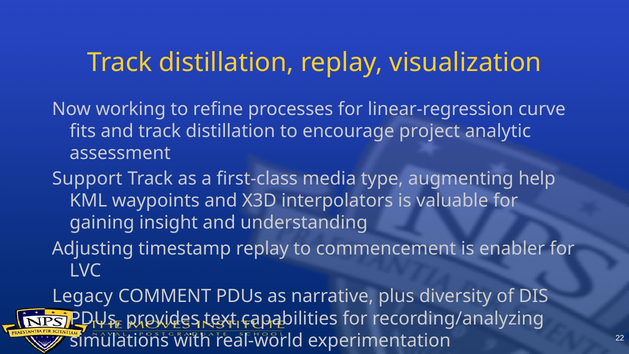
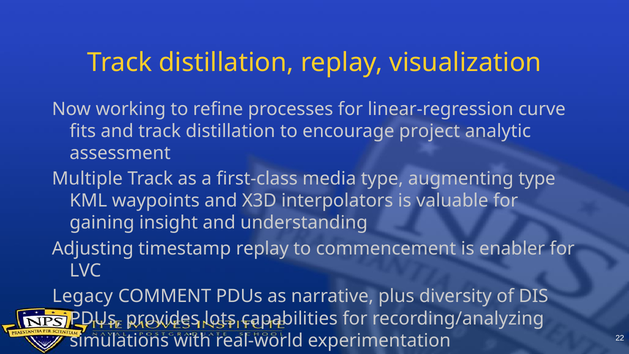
Support: Support -> Multiple
augmenting help: help -> type
text: text -> lots
